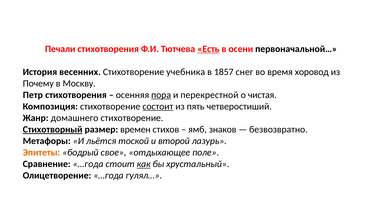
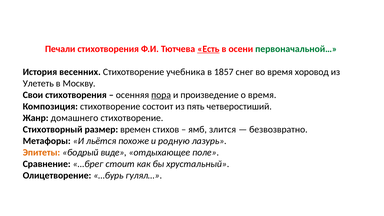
первоначальной… colour: black -> green
Почему: Почему -> Улететь
Петр: Петр -> Свои
перекрестной: перекрестной -> произведение
о чистая: чистая -> время
состоит underline: present -> none
Стихотворный underline: present -> none
знаков: знаков -> злится
тоской: тоской -> похоже
второй: второй -> родную
свое: свое -> виде
Сравнение …года: …года -> …брег
как underline: present -> none
Олицетворение …года: …года -> …бурь
